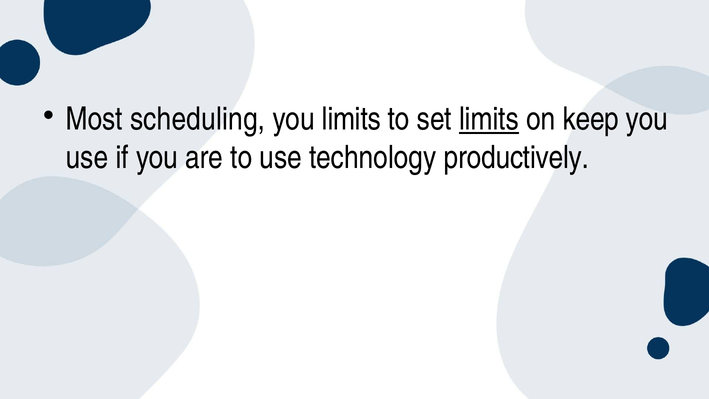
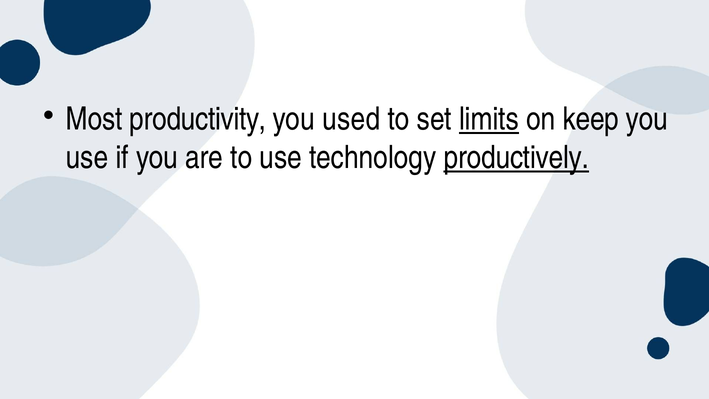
scheduling: scheduling -> productivity
you limits: limits -> used
productively underline: none -> present
